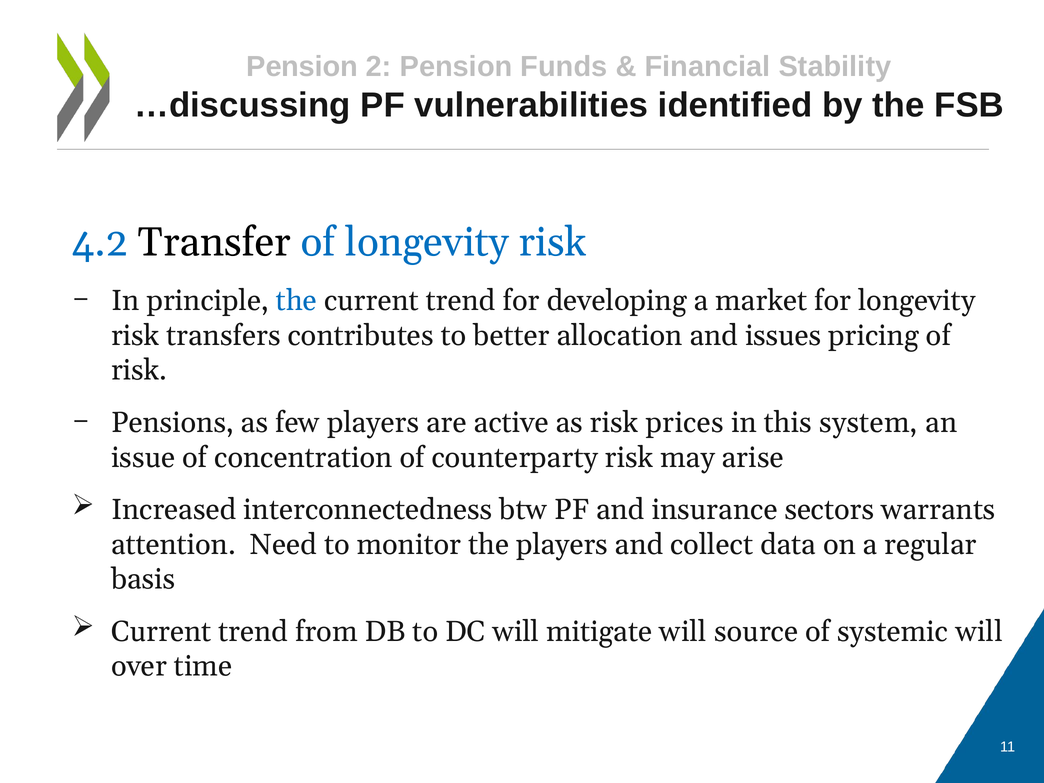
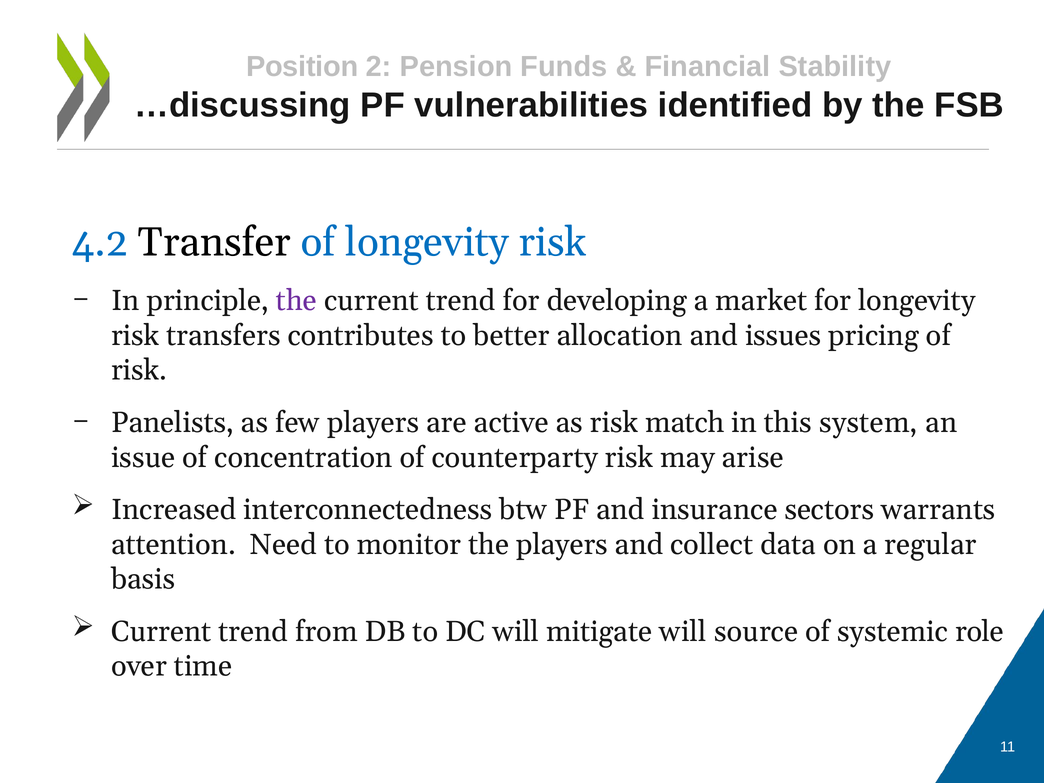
Pension at (302, 67): Pension -> Position
the at (296, 301) colour: blue -> purple
Pensions: Pensions -> Panelists
prices: prices -> match
systemic will: will -> role
